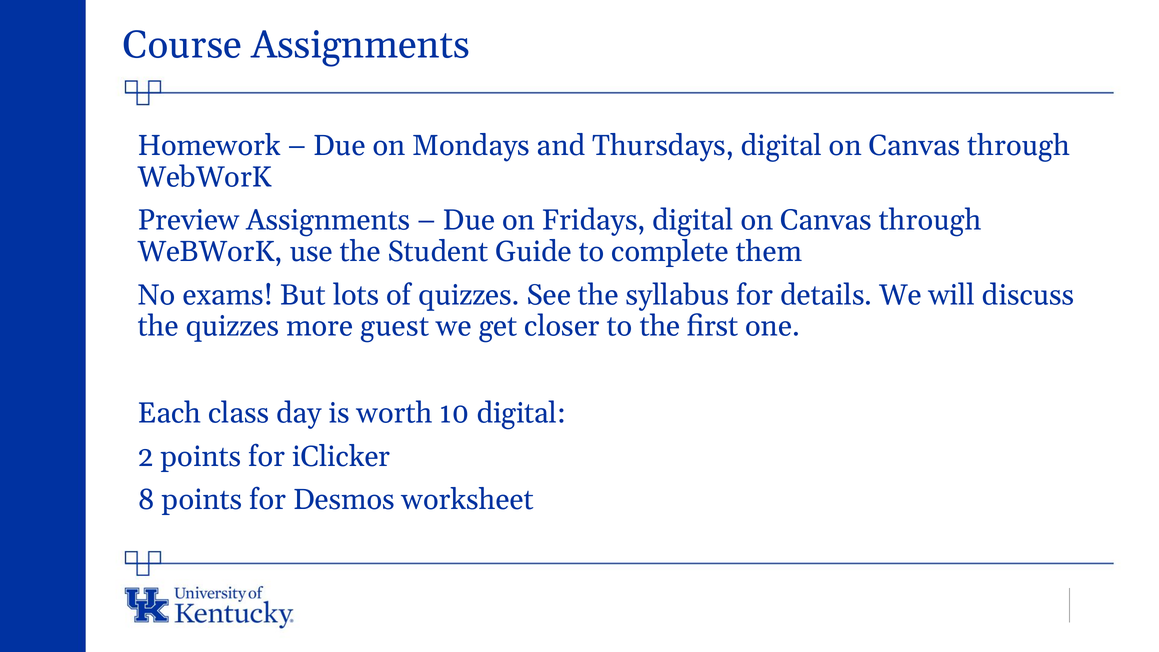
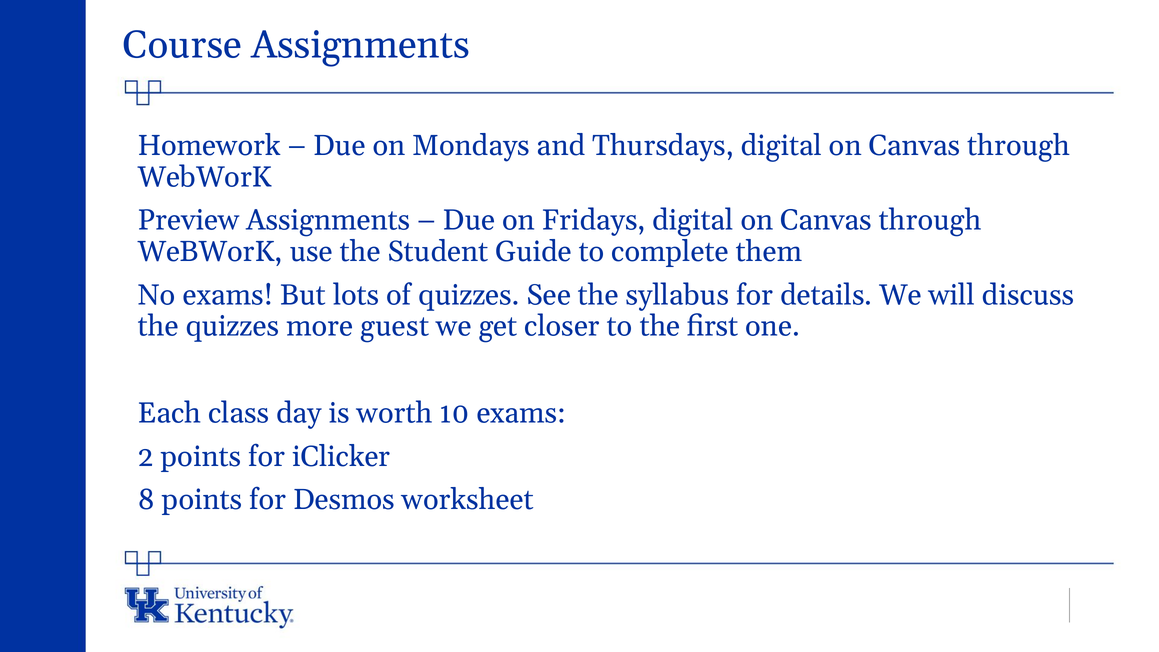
10 digital: digital -> exams
